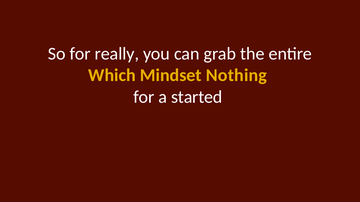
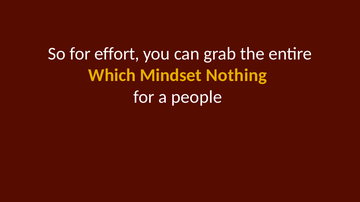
really: really -> effort
started: started -> people
